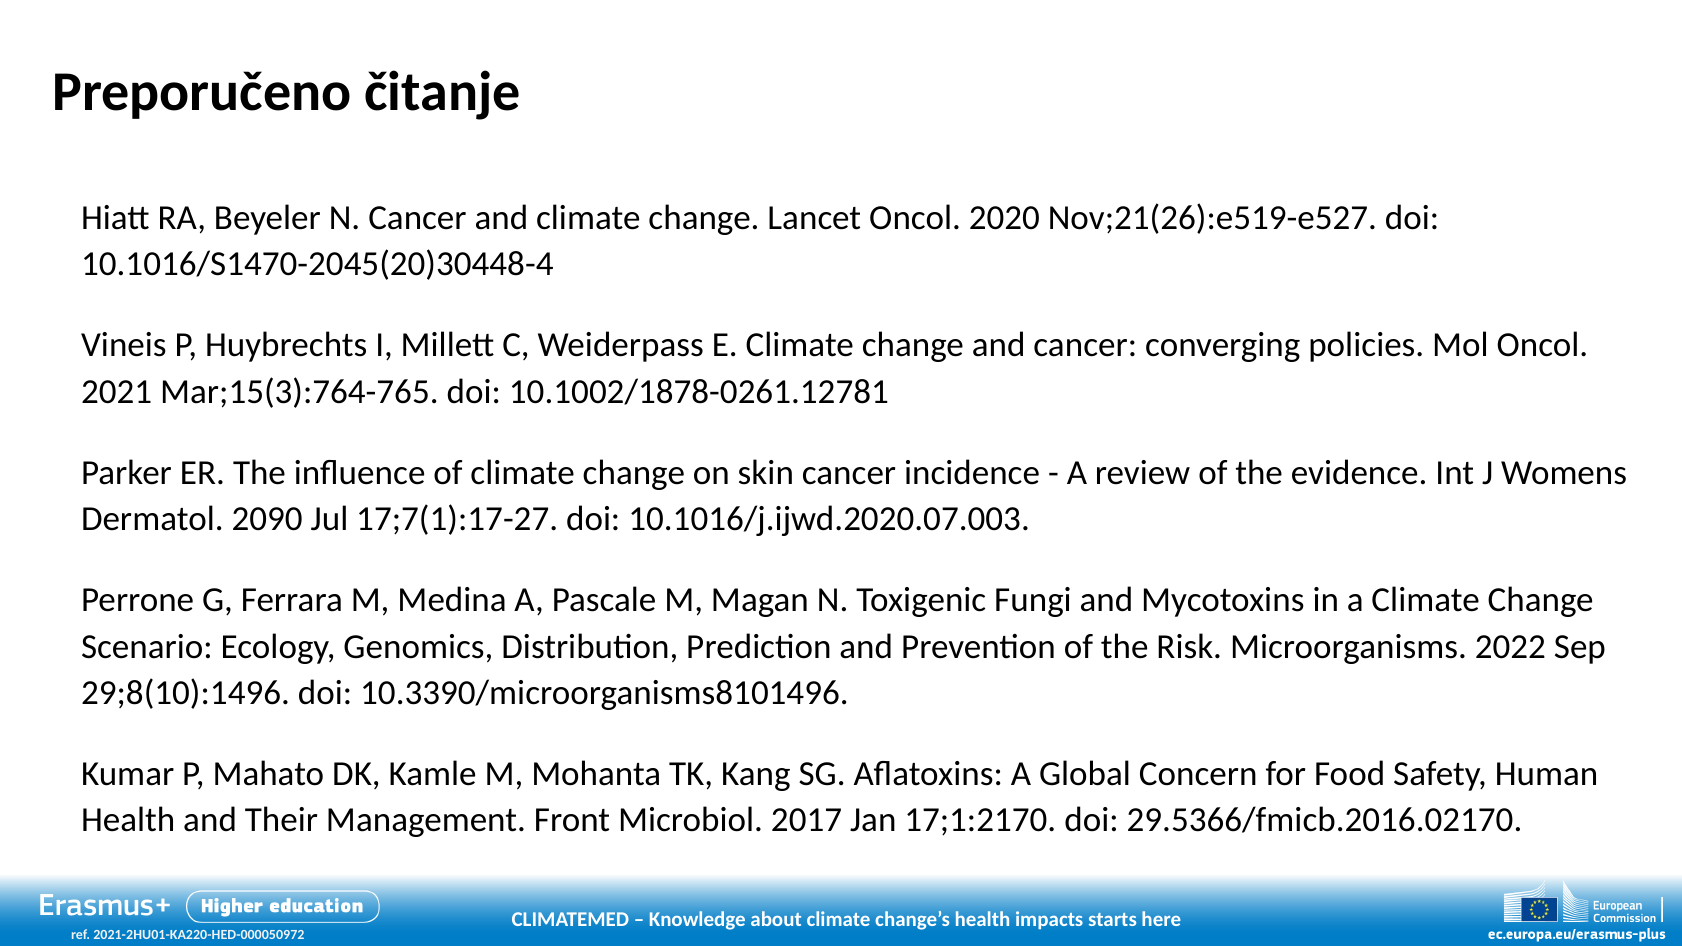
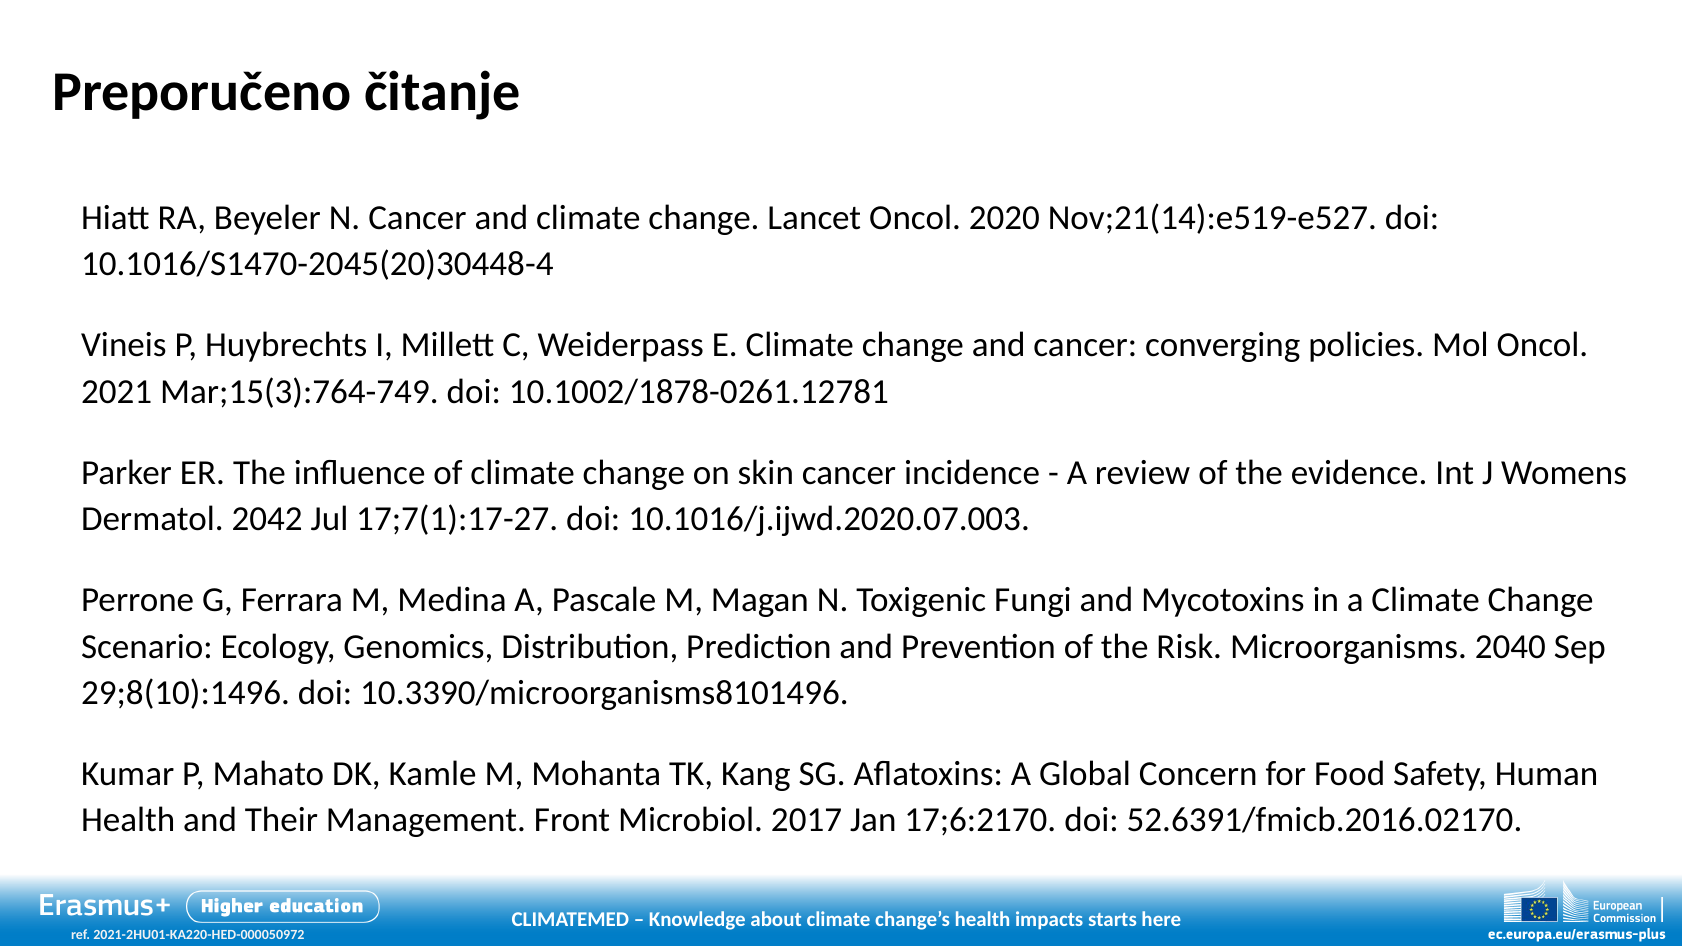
Nov;21(26):e519-e527: Nov;21(26):e519-e527 -> Nov;21(14):e519-e527
Mar;15(3):764-765: Mar;15(3):764-765 -> Mar;15(3):764-749
2090: 2090 -> 2042
2022: 2022 -> 2040
17;1:2170: 17;1:2170 -> 17;6:2170
29.5366/fmicb.2016.02170: 29.5366/fmicb.2016.02170 -> 52.6391/fmicb.2016.02170
